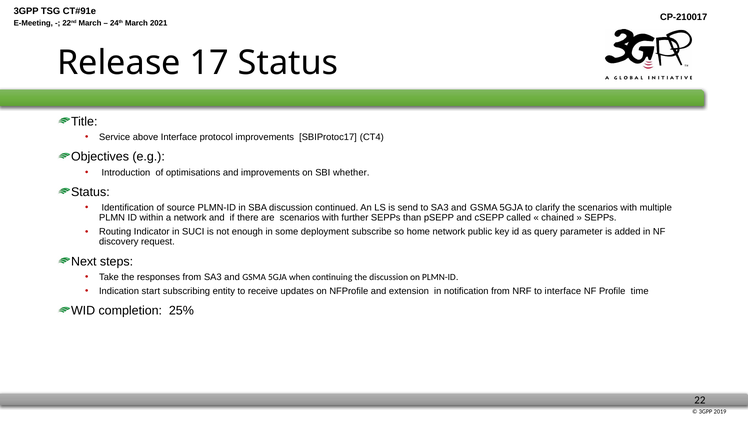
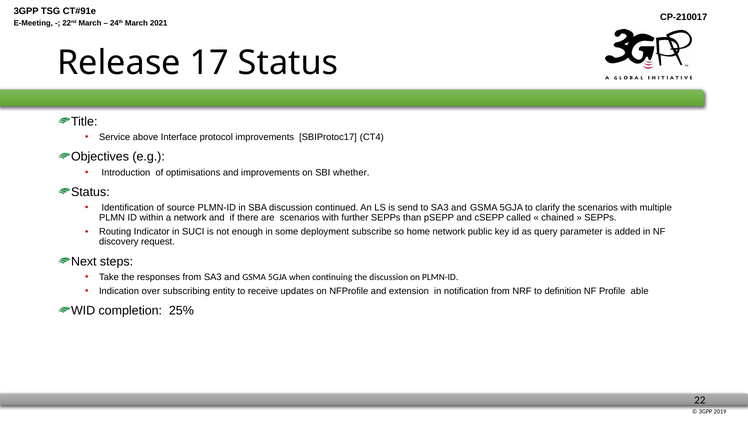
start: start -> over
to interface: interface -> definition
time: time -> able
